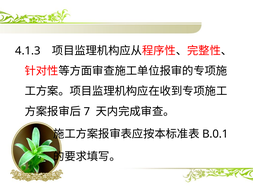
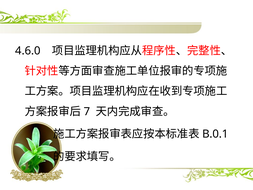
4.1.3: 4.1.3 -> 4.6.0
